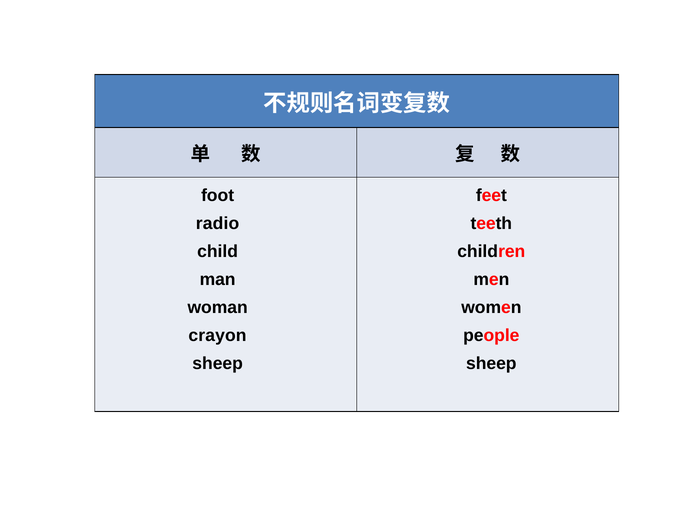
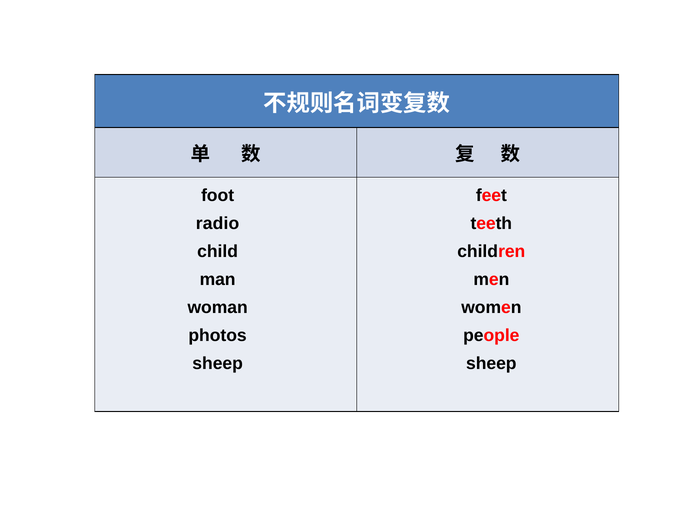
crayon: crayon -> photos
